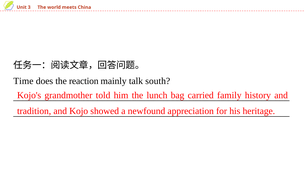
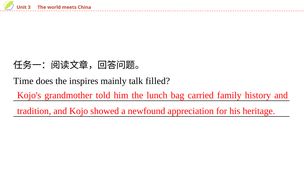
reaction: reaction -> inspires
south: south -> filled
